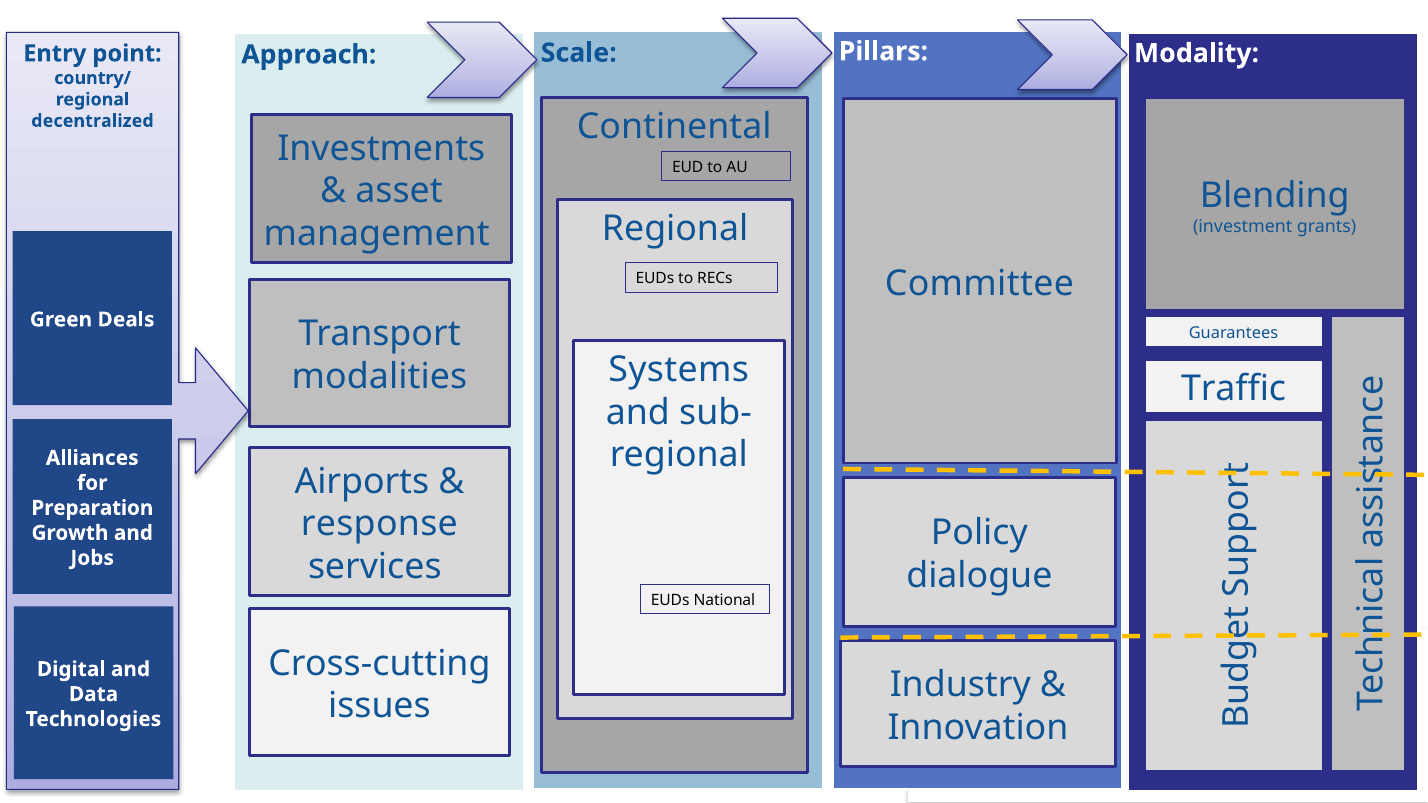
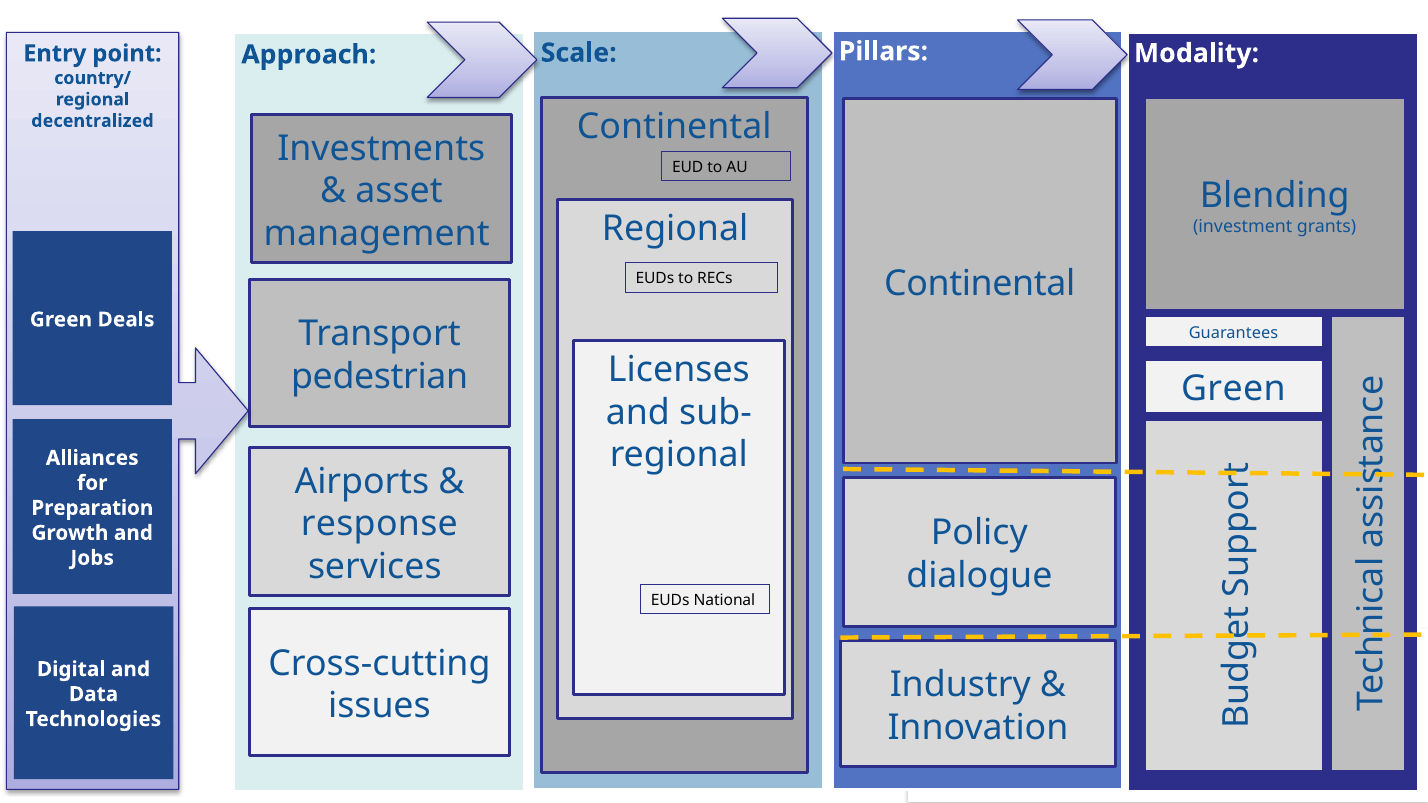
Committee at (979, 283): Committee -> Continental
Systems: Systems -> Licenses
modalities: modalities -> pedestrian
Traffic at (1234, 389): Traffic -> Green
